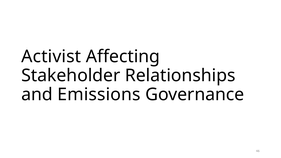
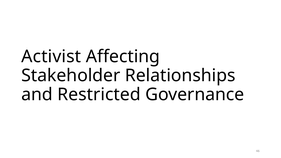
Emissions: Emissions -> Restricted
